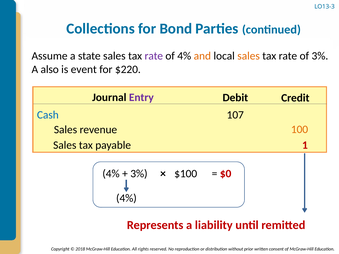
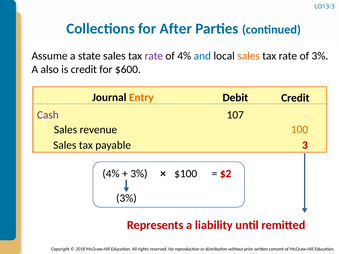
Bond: Bond -> After
and colour: orange -> blue
is event: event -> credit
$220: $220 -> $600
Entry colour: purple -> orange
Cash colour: blue -> purple
1: 1 -> 3
$0: $0 -> $2
4% at (126, 198): 4% -> 3%
